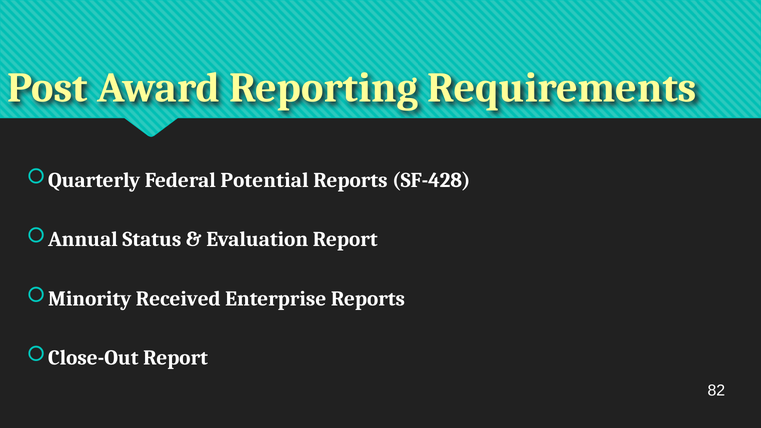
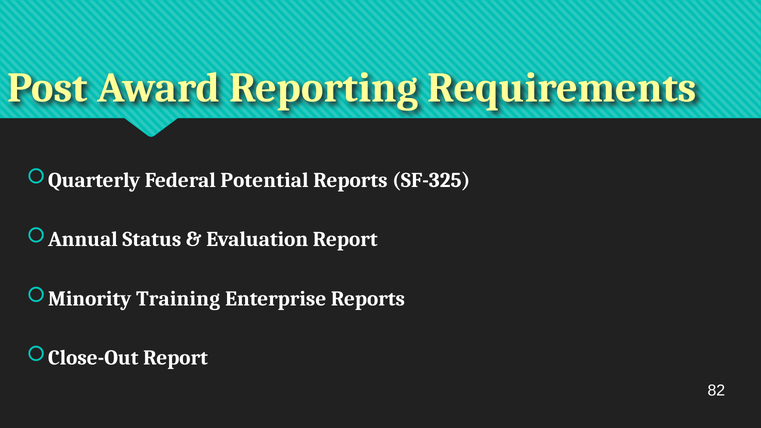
SF-428: SF-428 -> SF-325
Received: Received -> Training
